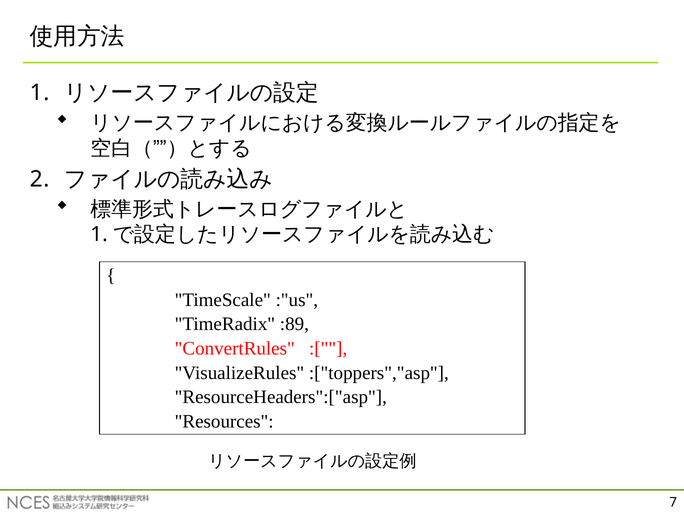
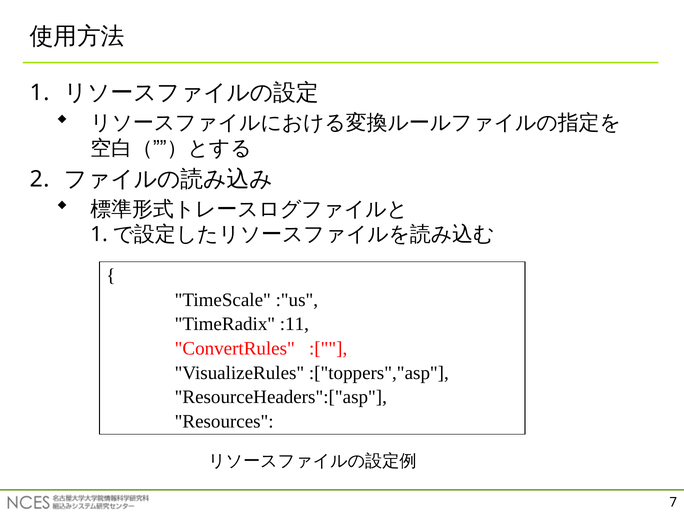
:89: :89 -> :11
